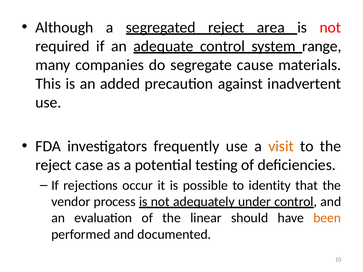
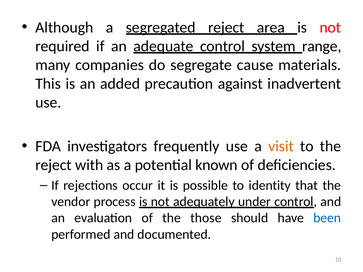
case: case -> with
testing: testing -> known
linear: linear -> those
been colour: orange -> blue
